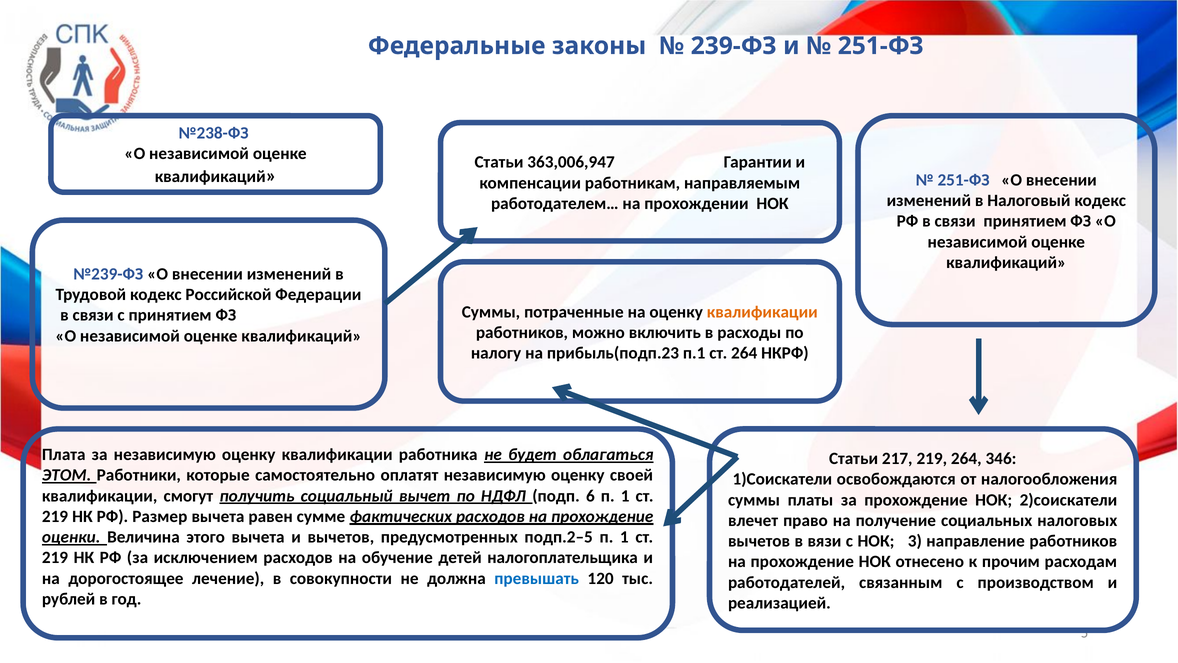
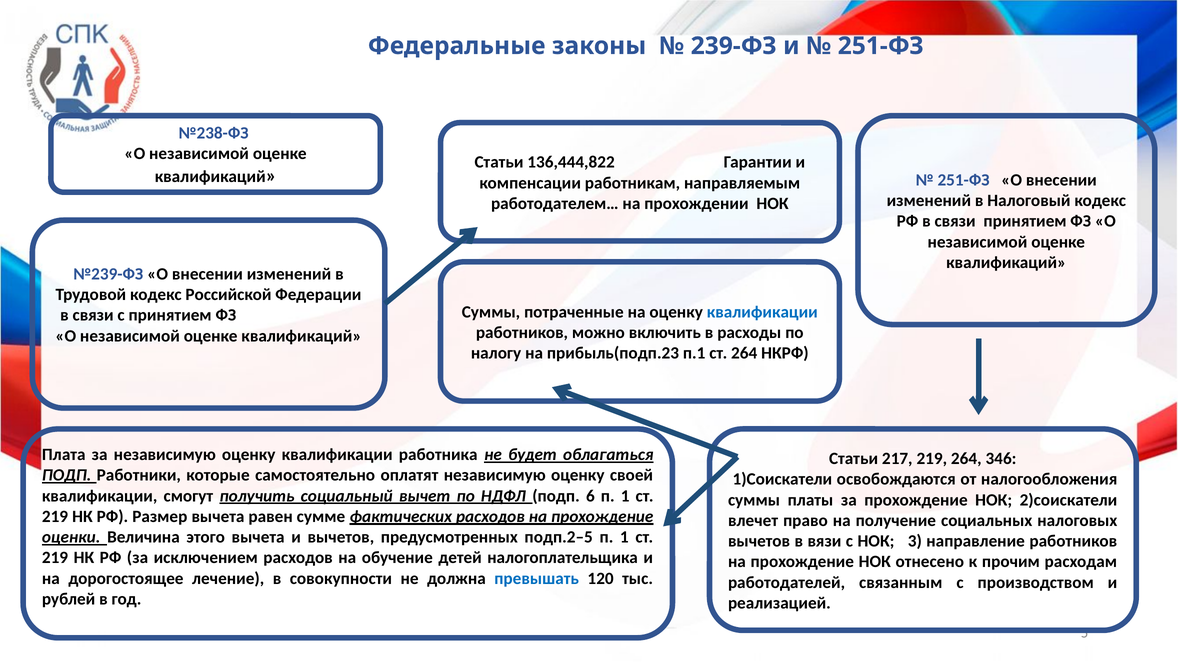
363,006,947: 363,006,947 -> 136,444,822
квалификации at (762, 312) colour: orange -> blue
ЭТОМ at (67, 475): ЭТОМ -> ПОДП
